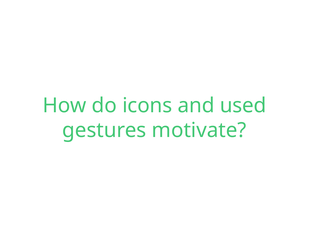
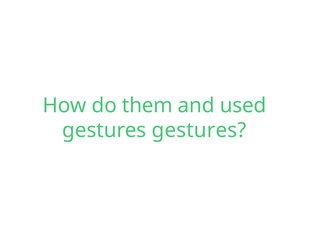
icons: icons -> them
gestures motivate: motivate -> gestures
